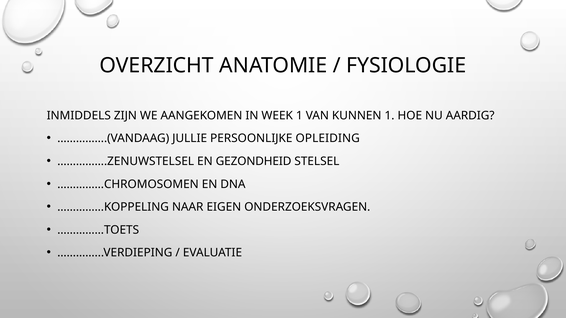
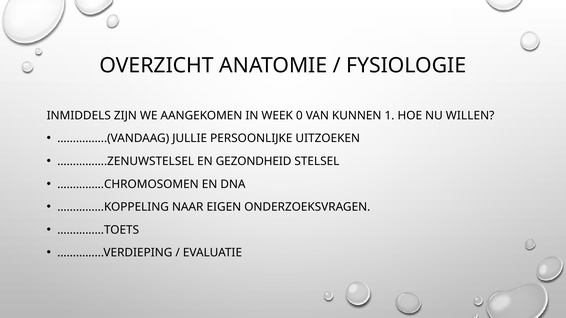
WEEK 1: 1 -> 0
AARDIG: AARDIG -> WILLEN
OPLEIDING: OPLEIDING -> UITZOEKEN
